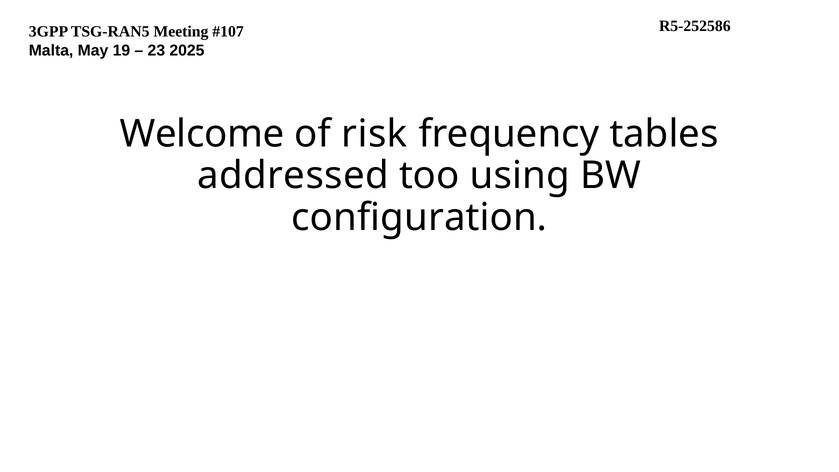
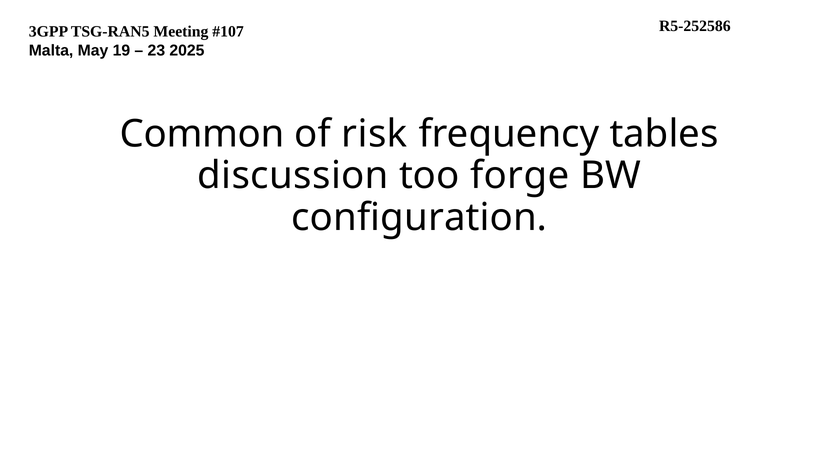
Welcome: Welcome -> Common
addressed: addressed -> discussion
using: using -> forge
